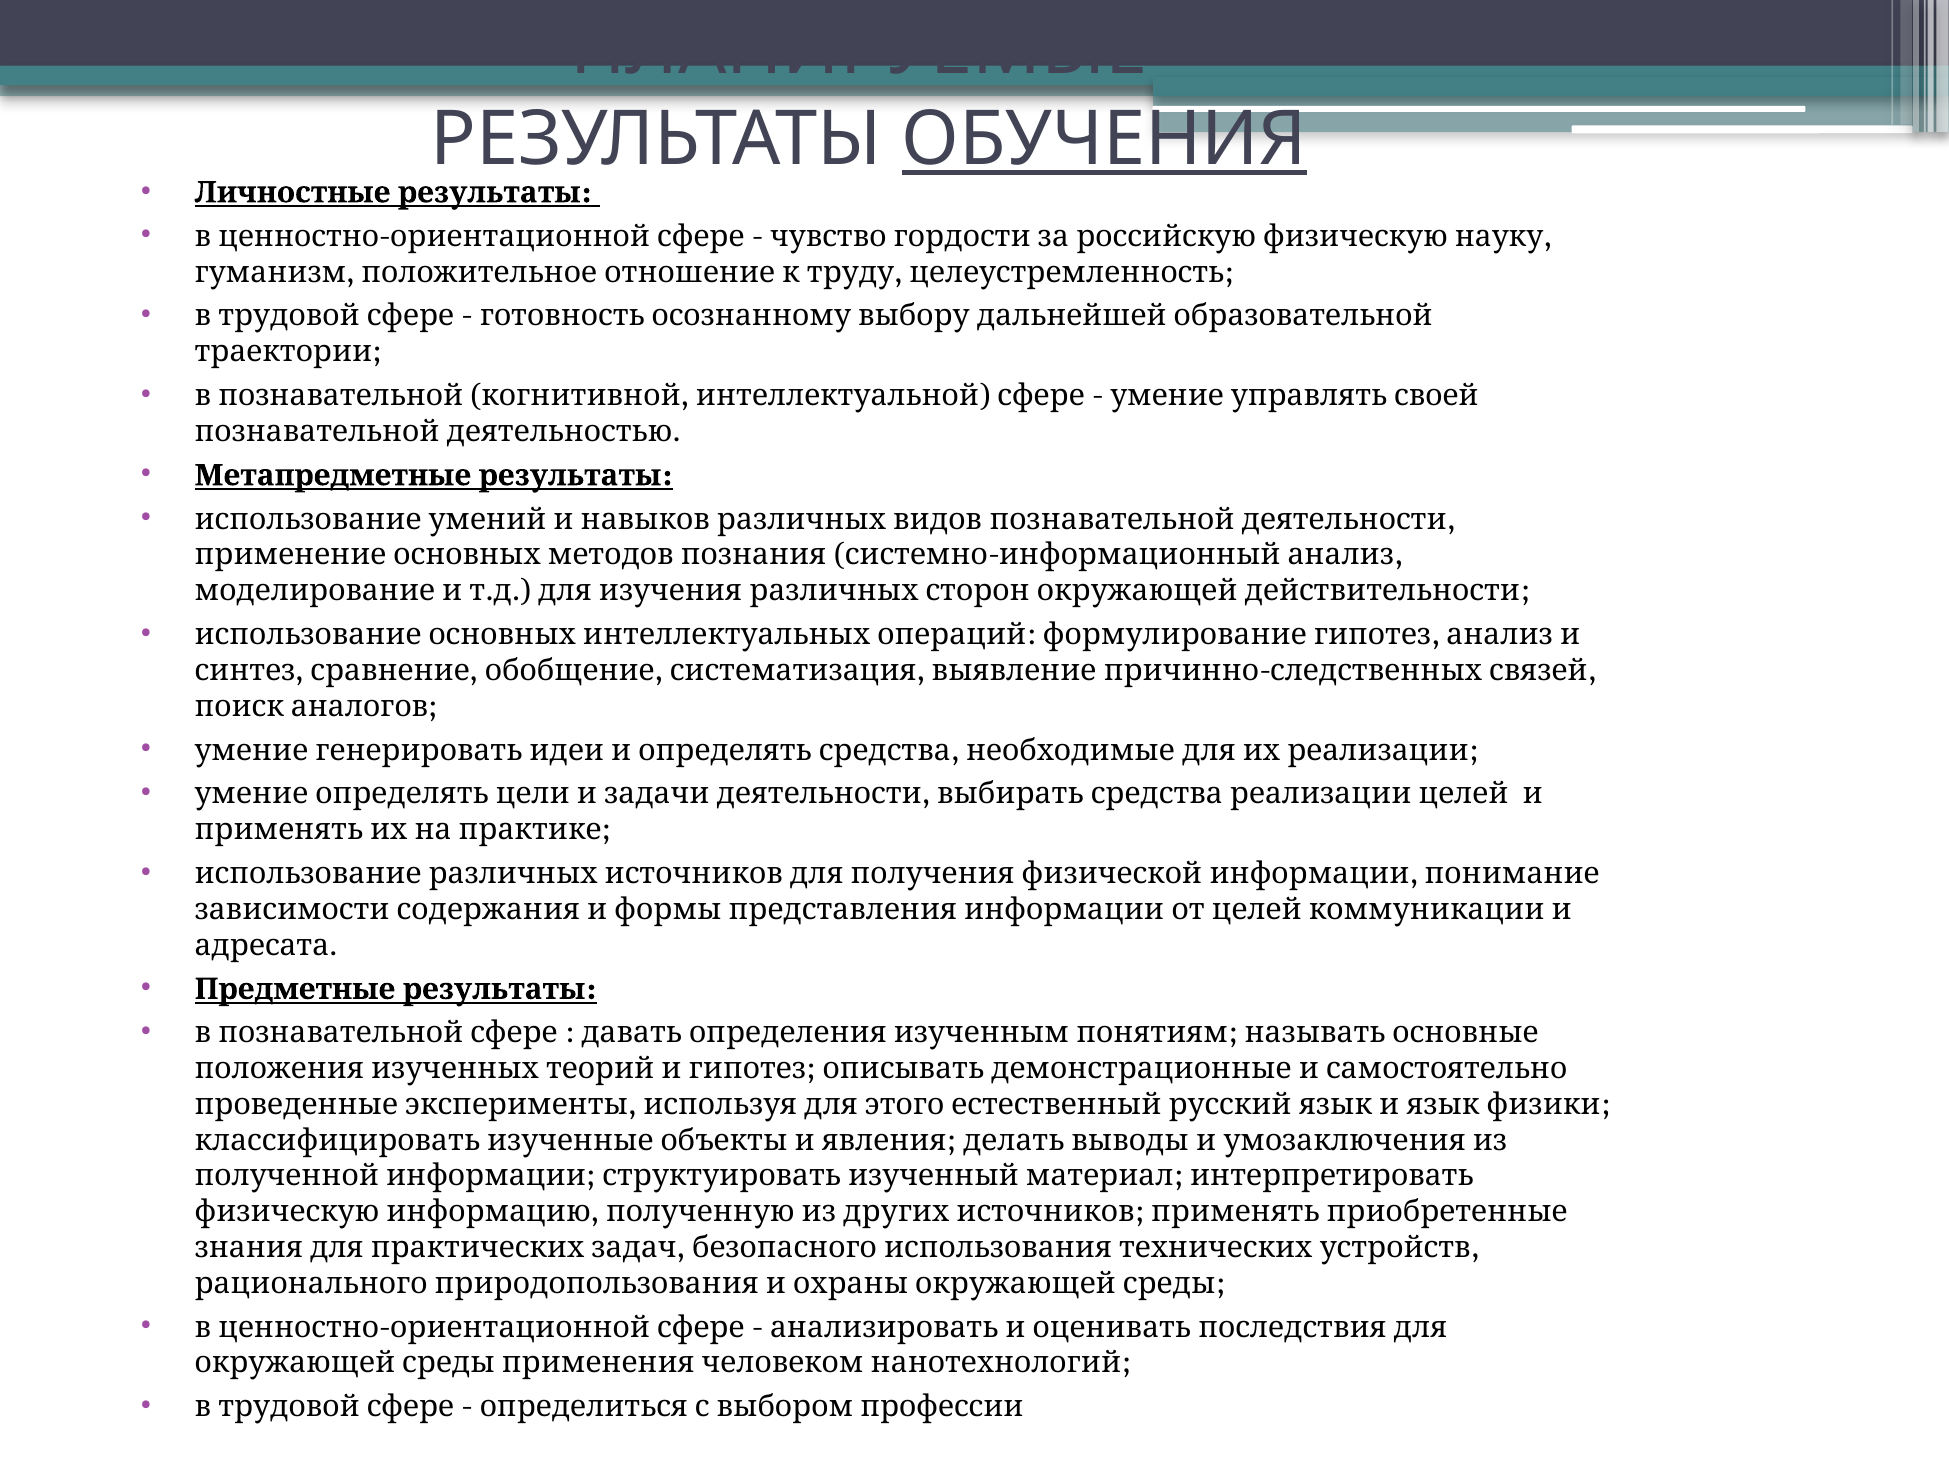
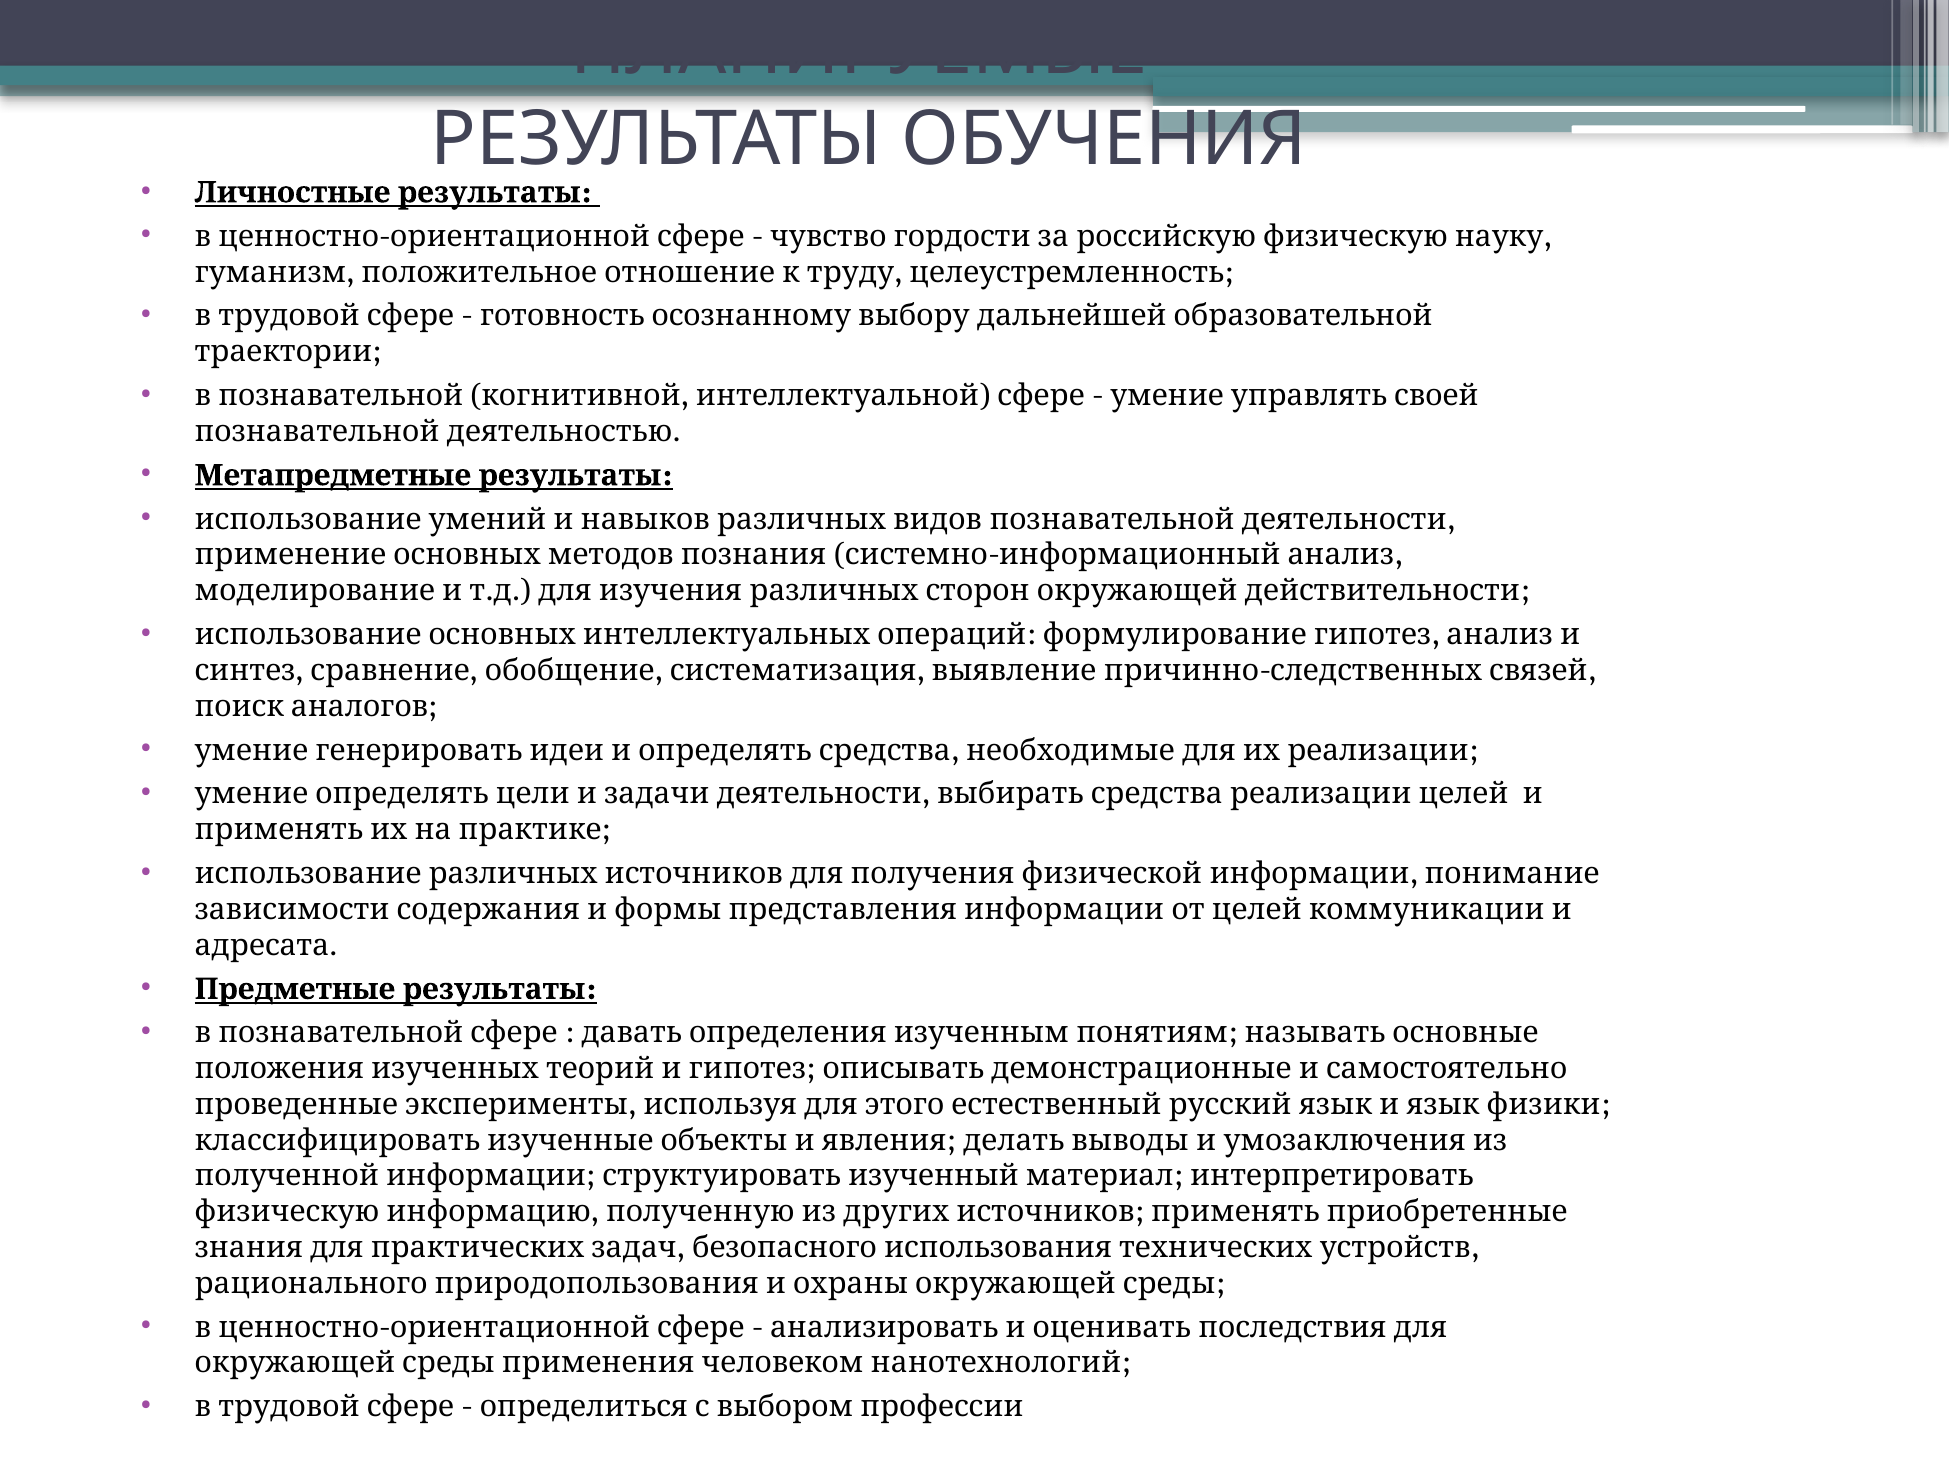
ОБУЧЕНИЯ underline: present -> none
